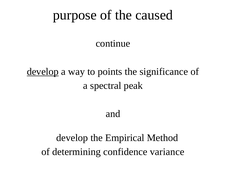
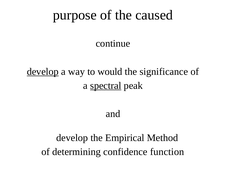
points: points -> would
spectral underline: none -> present
variance: variance -> function
